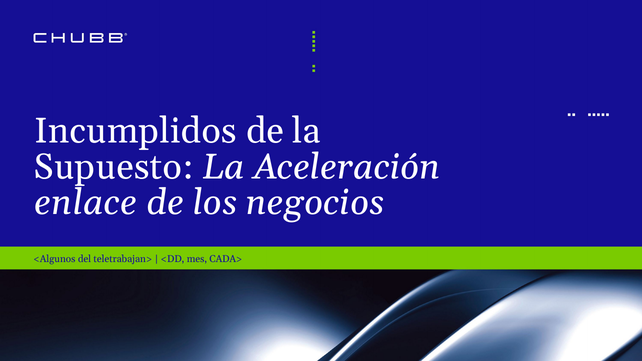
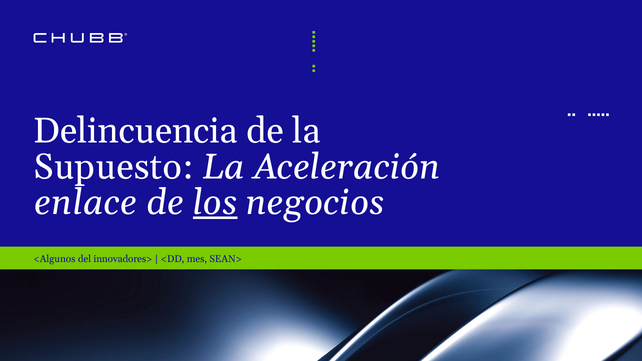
Incumplidos: Incumplidos -> Delincuencia
los underline: none -> present
teletrabajan>: teletrabajan> -> innovadores>
CADA>: CADA> -> SEAN>
